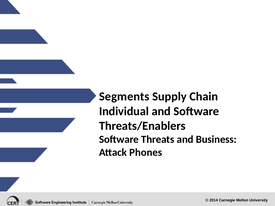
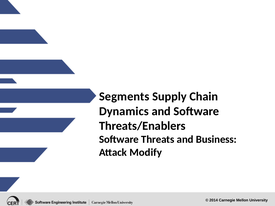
Individual: Individual -> Dynamics
Phones: Phones -> Modify
